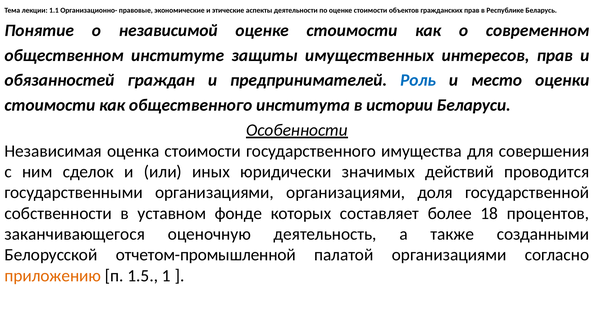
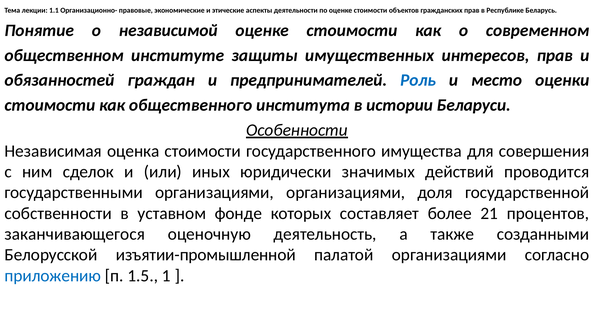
18: 18 -> 21
отчетом-промышленной: отчетом-промышленной -> изъятии-промышленной
приложению colour: orange -> blue
